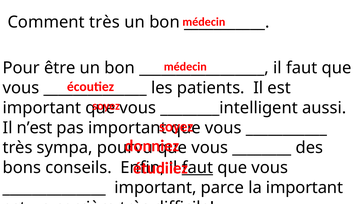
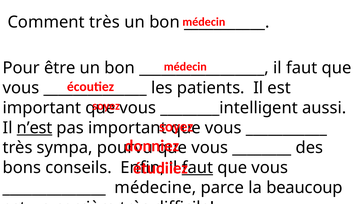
n’est underline: none -> present
important at (155, 187): important -> médecine
la important: important -> beaucoup
